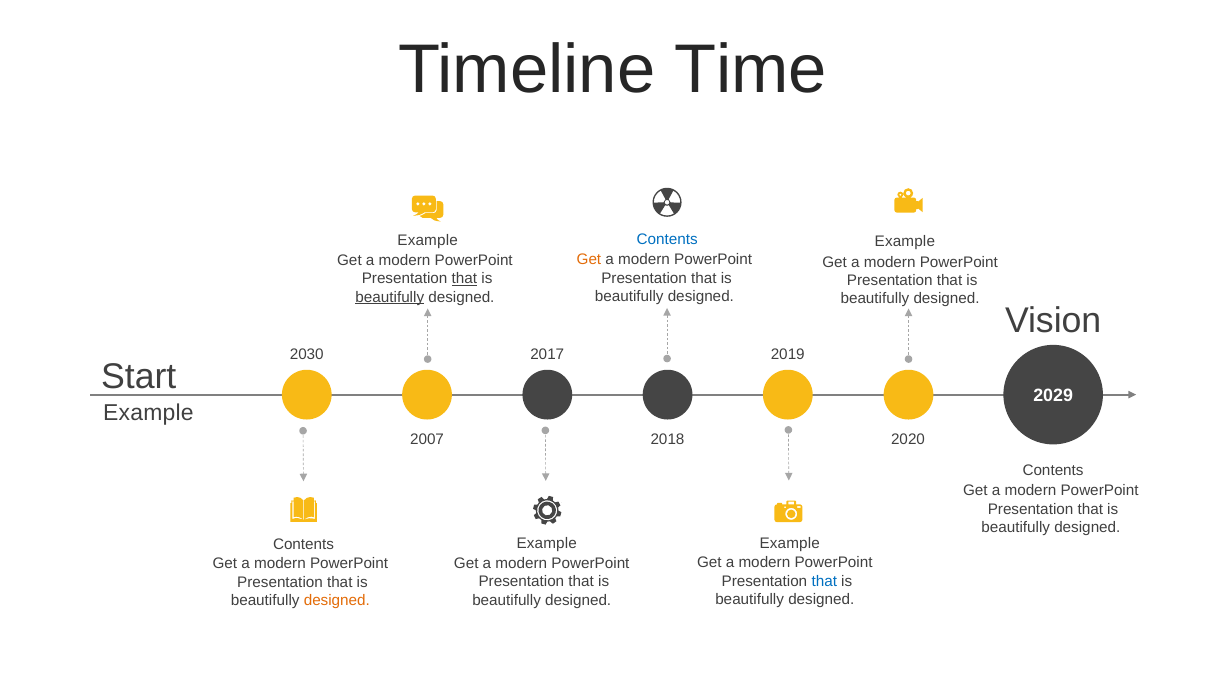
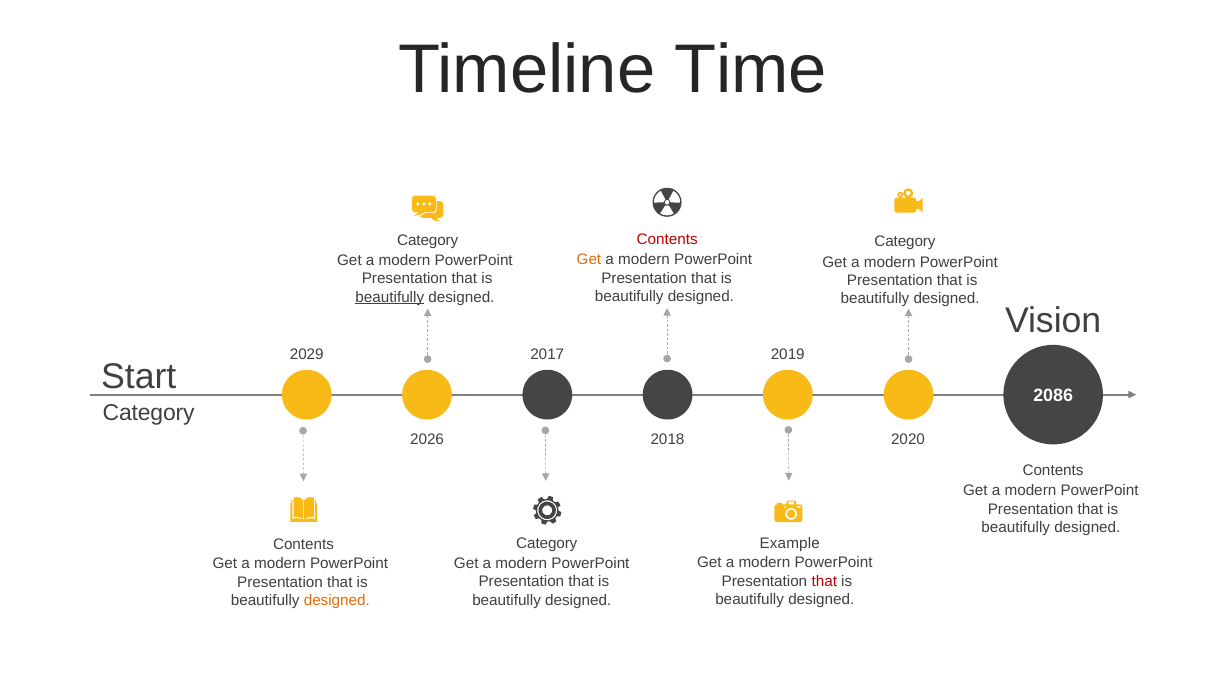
Contents at (667, 239) colour: blue -> red
Example at (428, 240): Example -> Category
Example at (905, 242): Example -> Category
that at (464, 279) underline: present -> none
2030: 2030 -> 2029
2029: 2029 -> 2086
Example at (148, 413): Example -> Category
2007: 2007 -> 2026
Example at (547, 544): Example -> Category
that at (824, 581) colour: blue -> red
